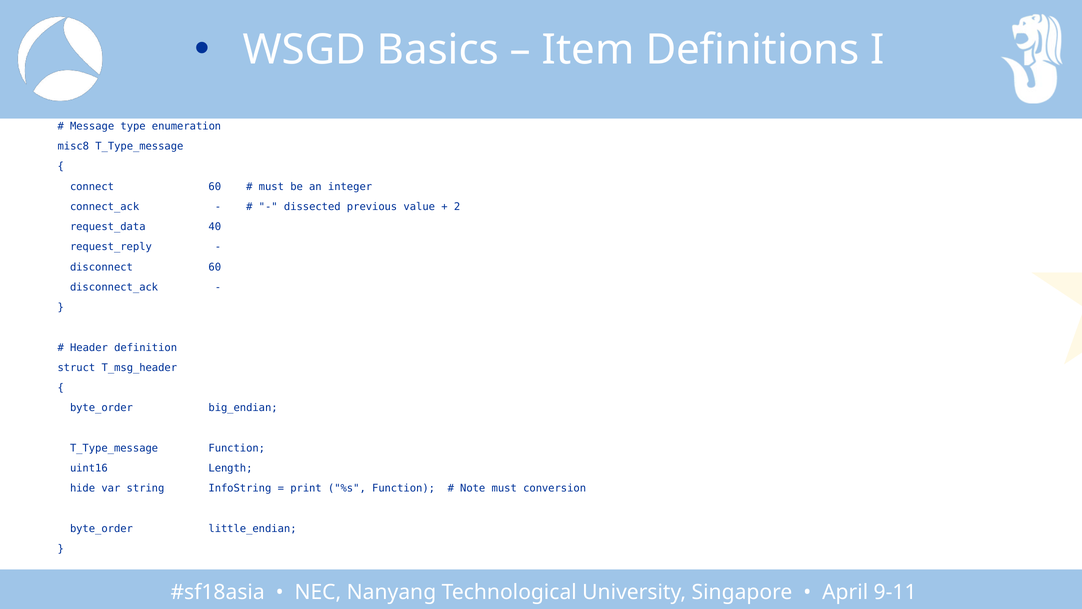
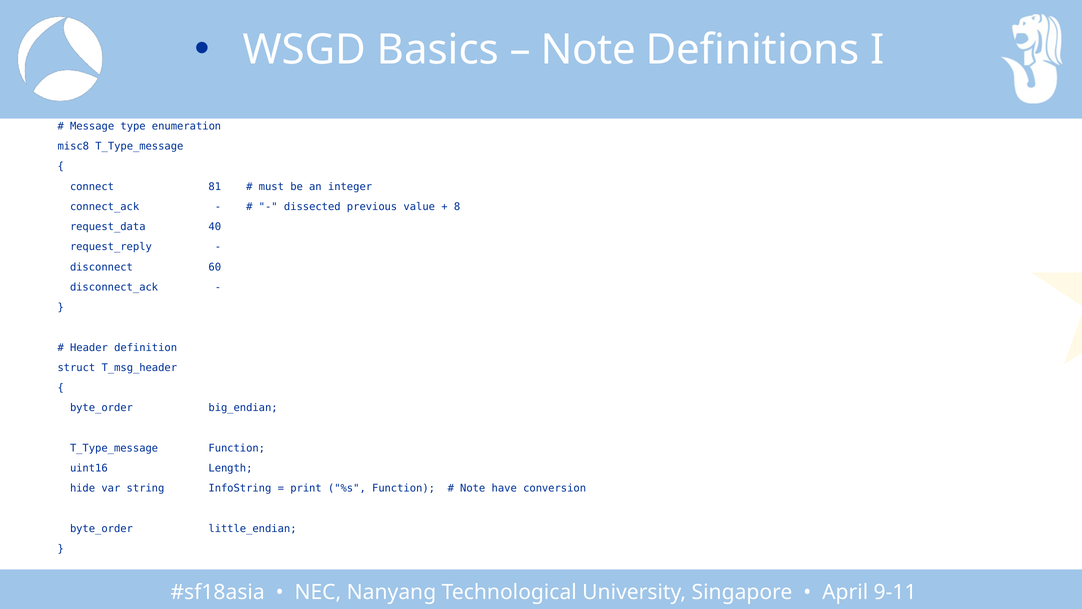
Item at (588, 50): Item -> Note
connect 60: 60 -> 81
2: 2 -> 8
Note must: must -> have
